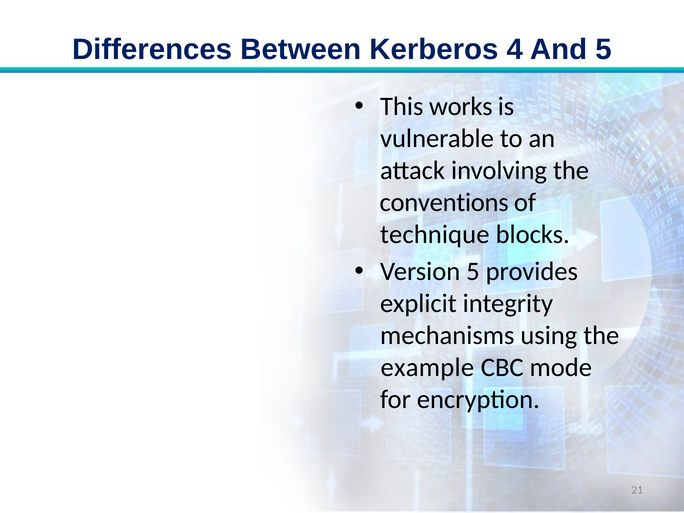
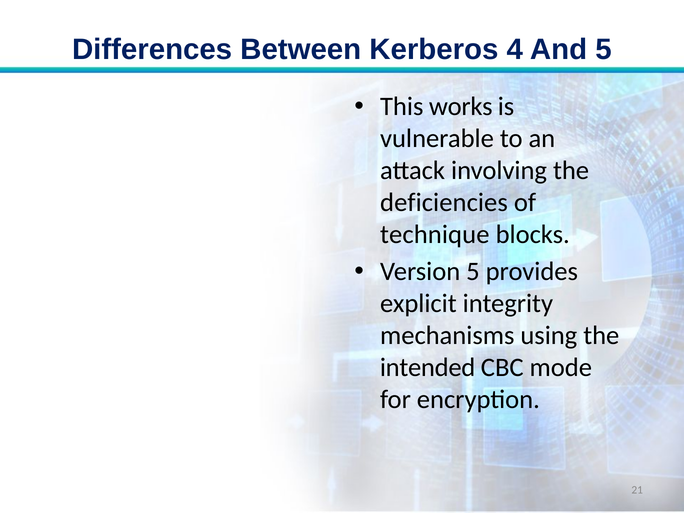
conventions: conventions -> deficiencies
example: example -> intended
